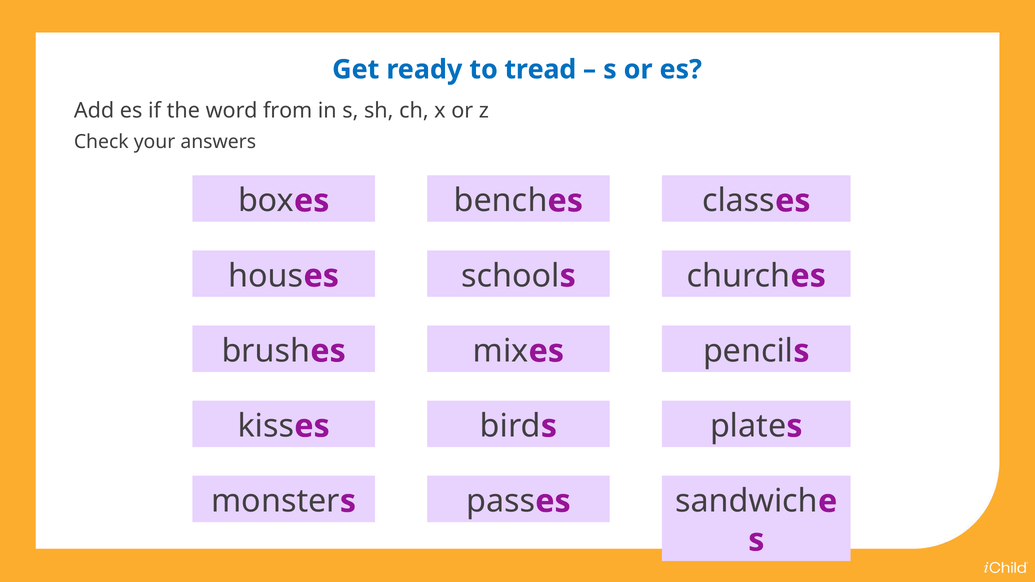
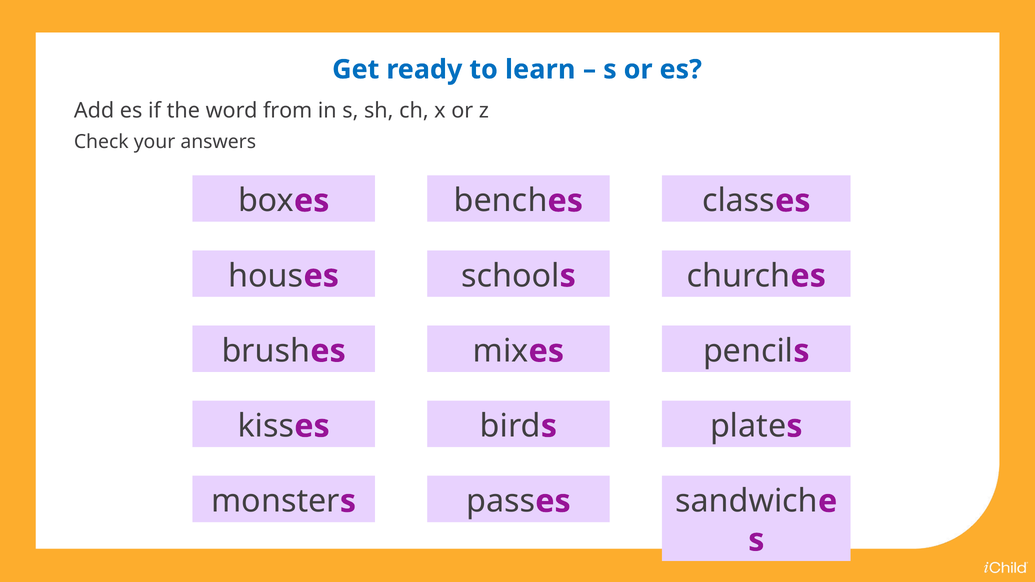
tread: tread -> learn
